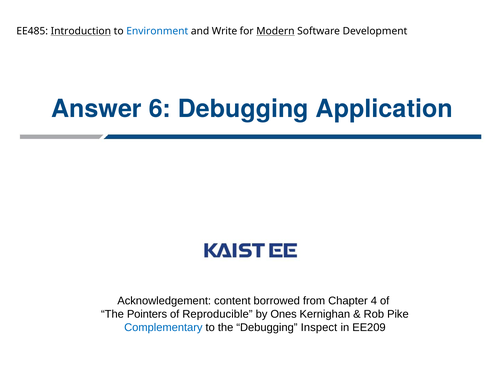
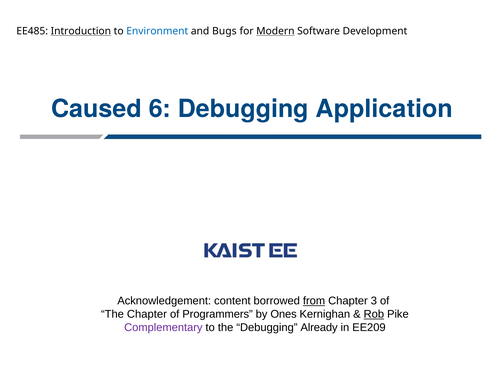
Write: Write -> Bugs
Answer: Answer -> Caused
from underline: none -> present
4: 4 -> 3
The Pointers: Pointers -> Chapter
Reproducible: Reproducible -> Programmers
Rob underline: none -> present
Complementary colour: blue -> purple
Inspect: Inspect -> Already
